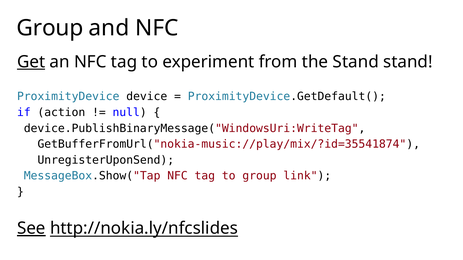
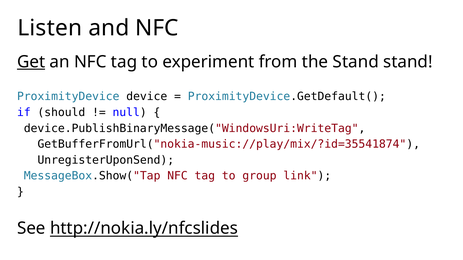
Group at (50, 28): Group -> Listen
action: action -> should
See underline: present -> none
